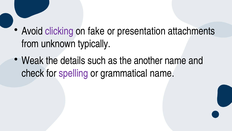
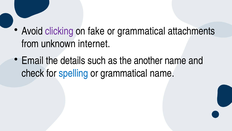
presentation at (141, 31): presentation -> grammatical
typically: typically -> internet
Weak: Weak -> Email
spelling colour: purple -> blue
